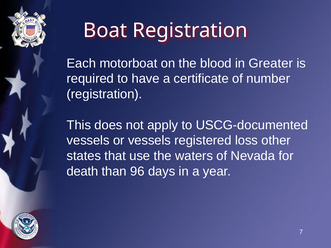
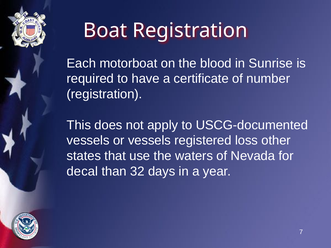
Greater: Greater -> Sunrise
death: death -> decal
96: 96 -> 32
